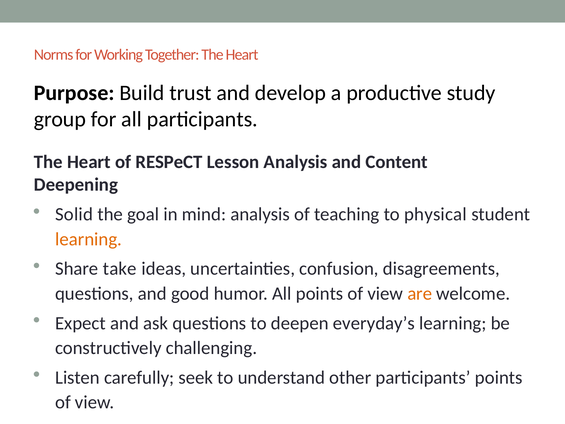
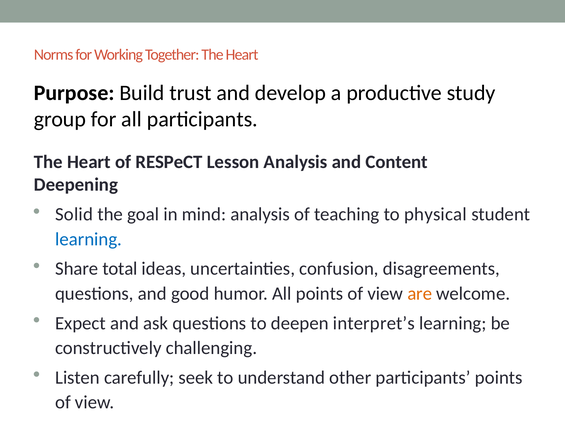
learning at (89, 239) colour: orange -> blue
take: take -> total
everyday’s: everyday’s -> interpret’s
